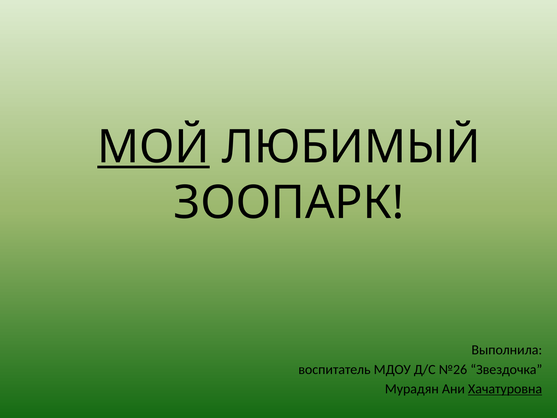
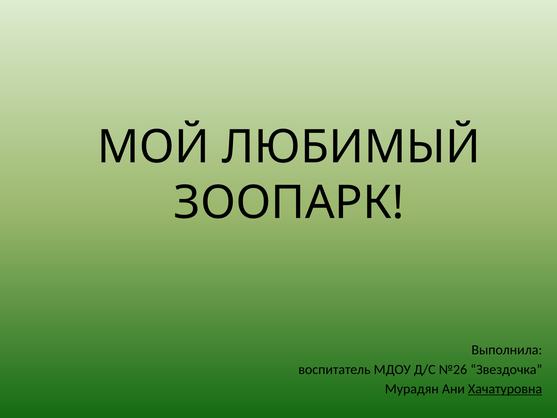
МОЙ underline: present -> none
